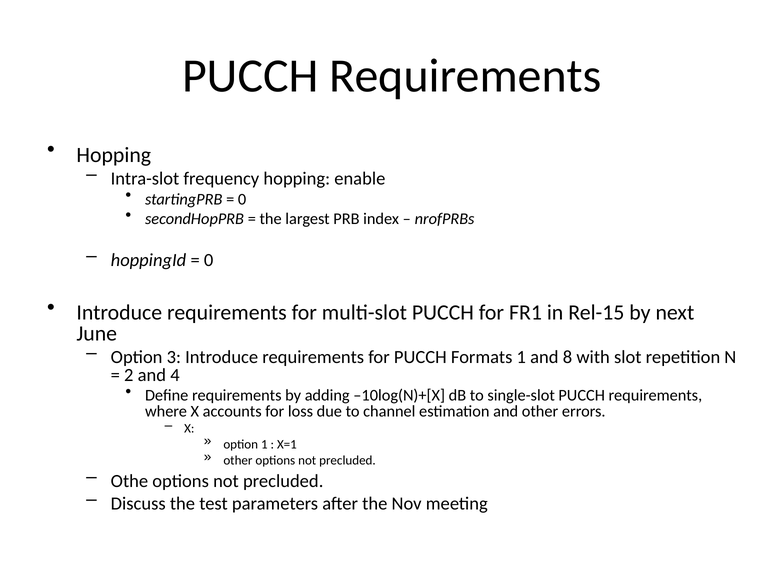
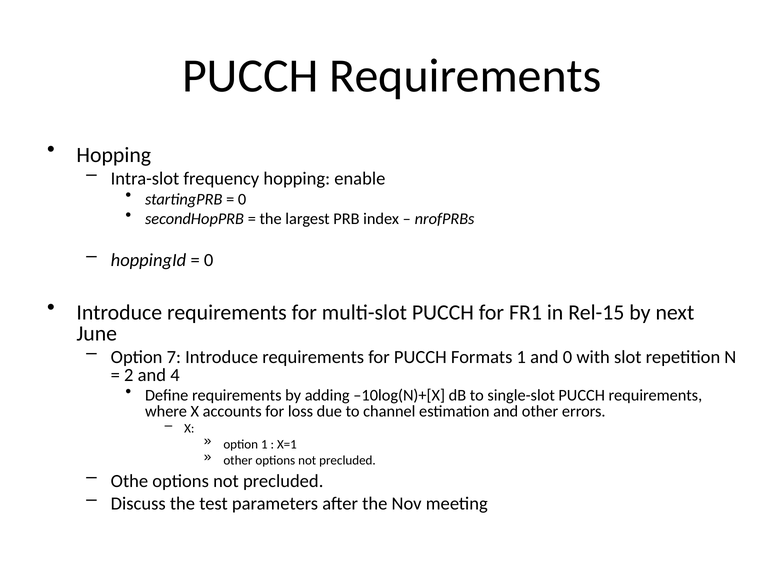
3: 3 -> 7
and 8: 8 -> 0
